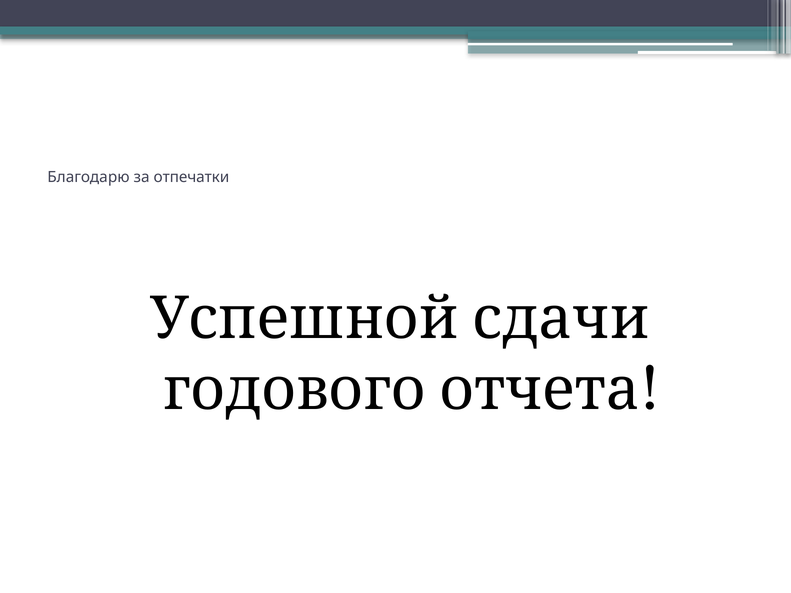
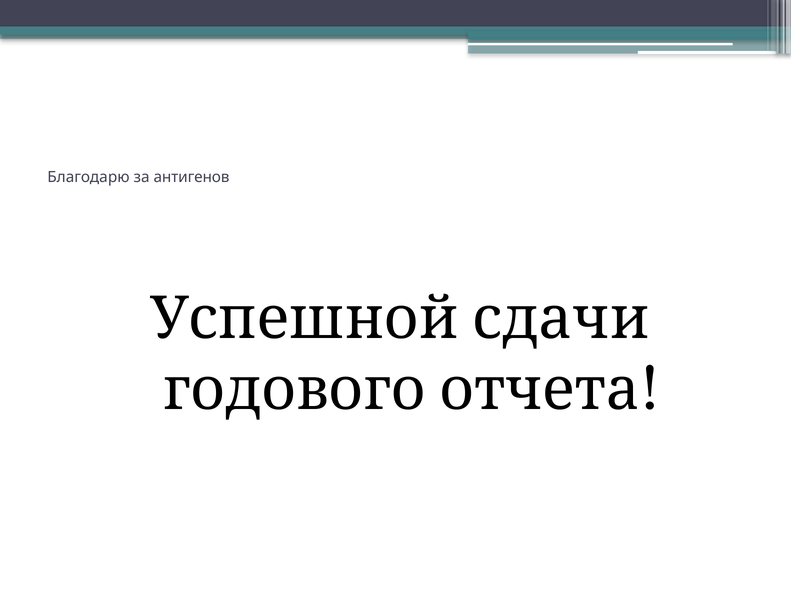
отпечатки: отпечатки -> антигенов
